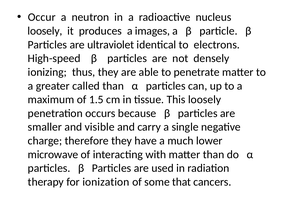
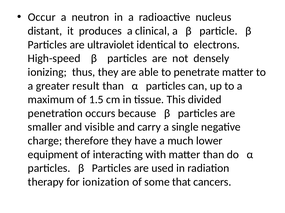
loosely at (45, 31): loosely -> distant
images: images -> clinical
called: called -> result
This loosely: loosely -> divided
microwave: microwave -> equipment
